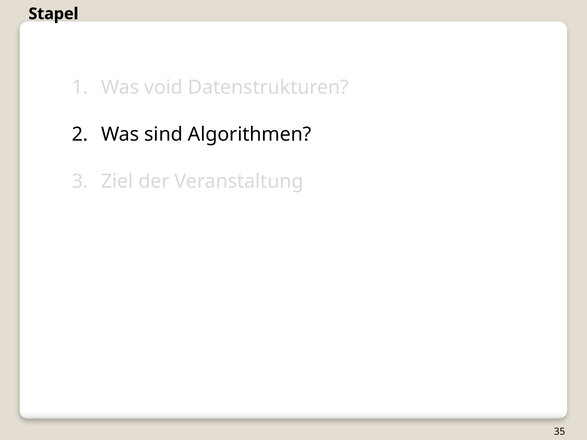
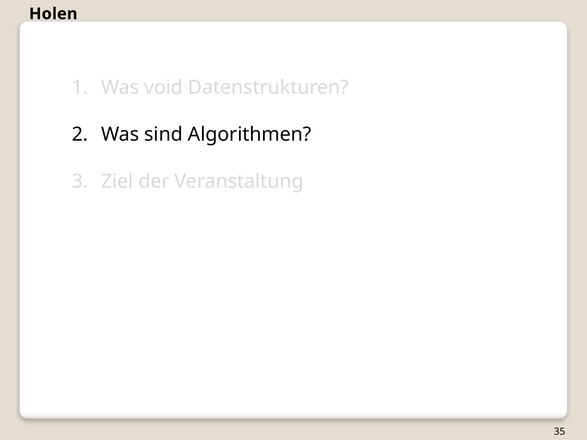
Stapel: Stapel -> Holen
